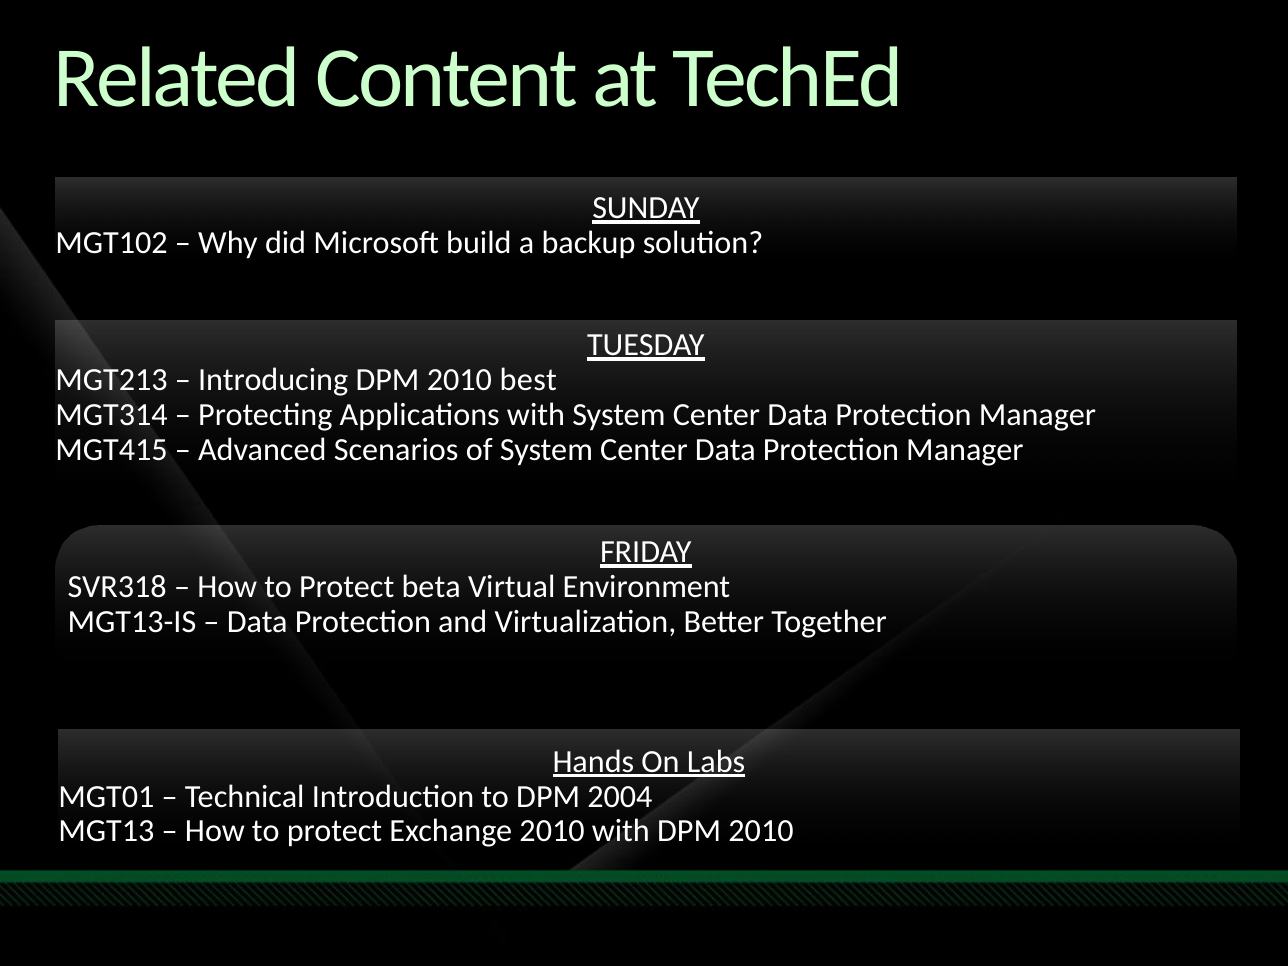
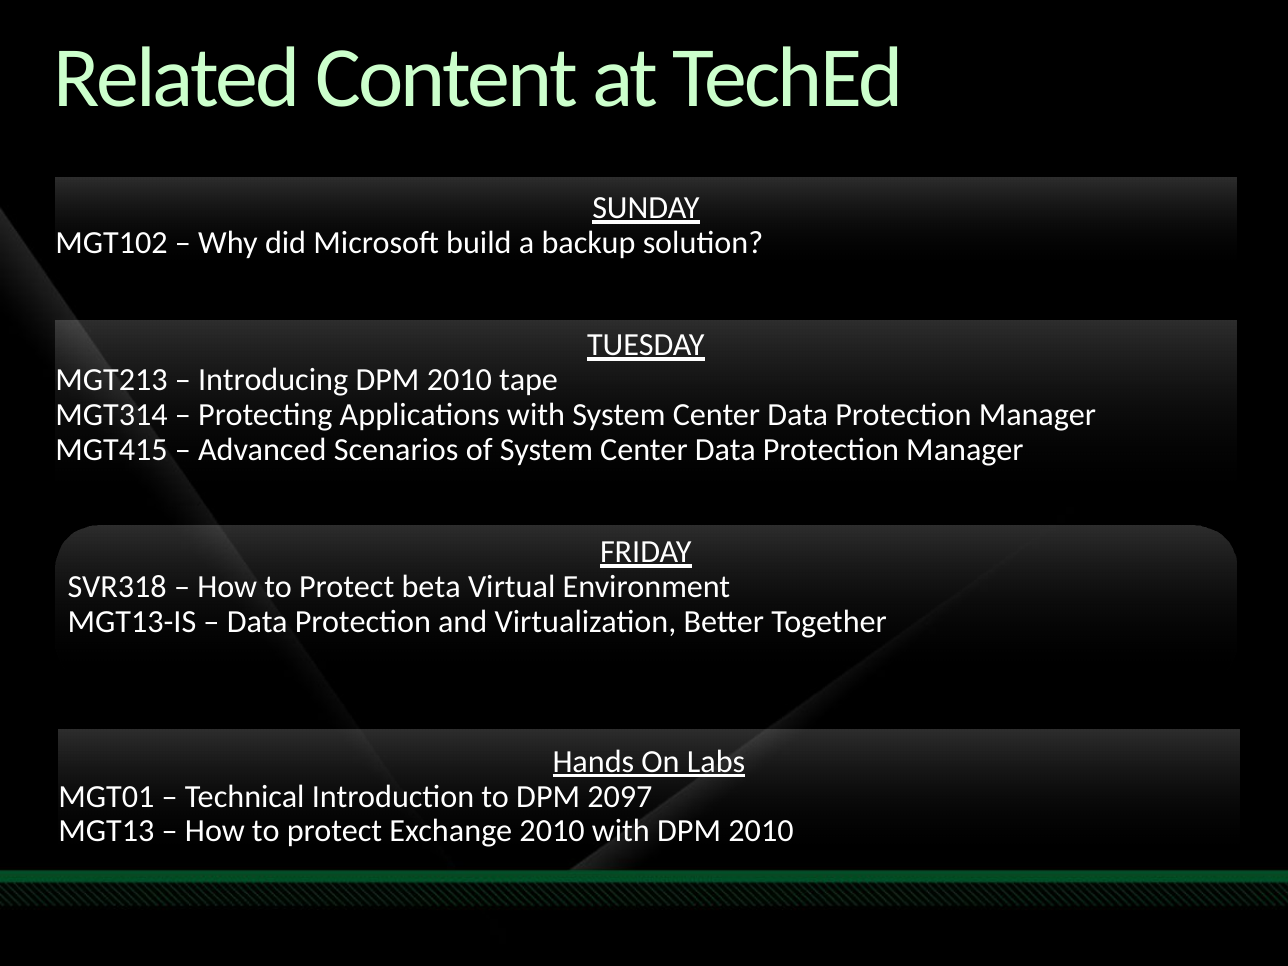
best: best -> tape
2004: 2004 -> 2097
